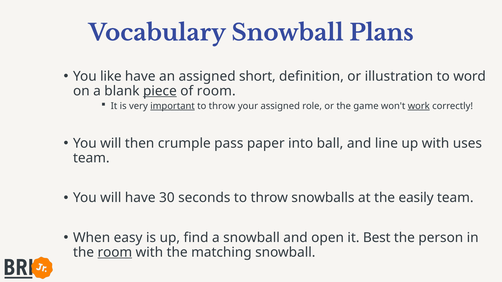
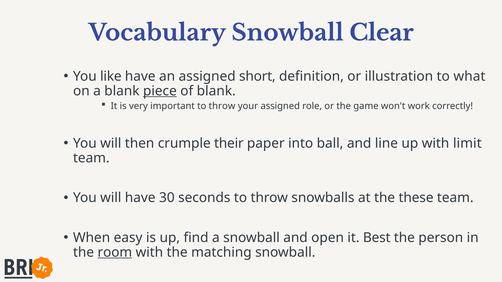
Plans: Plans -> Clear
word: word -> what
of room: room -> blank
important underline: present -> none
work underline: present -> none
pass: pass -> their
uses: uses -> limit
easily: easily -> these
